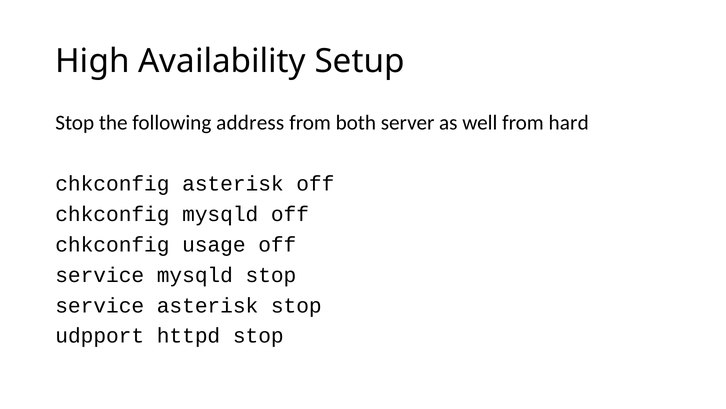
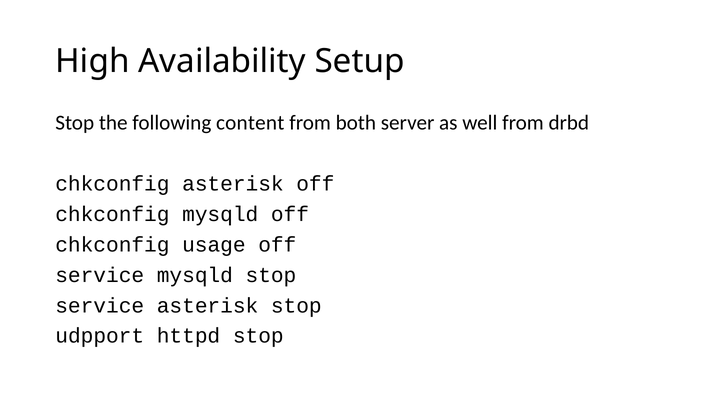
address: address -> content
hard: hard -> drbd
